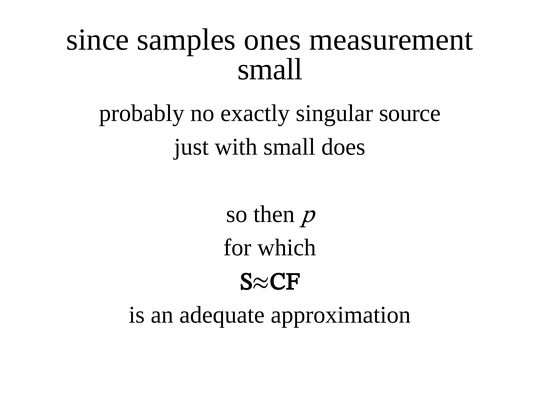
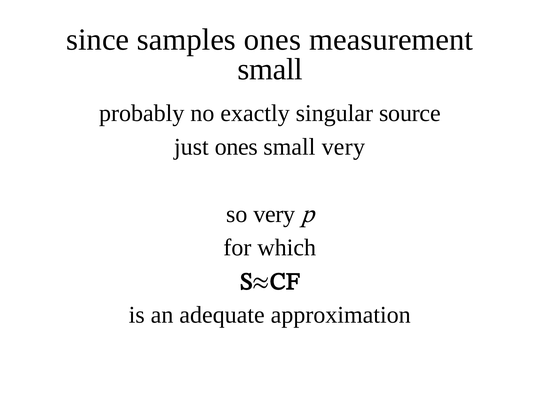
just with: with -> ones
small does: does -> very
so then: then -> very
